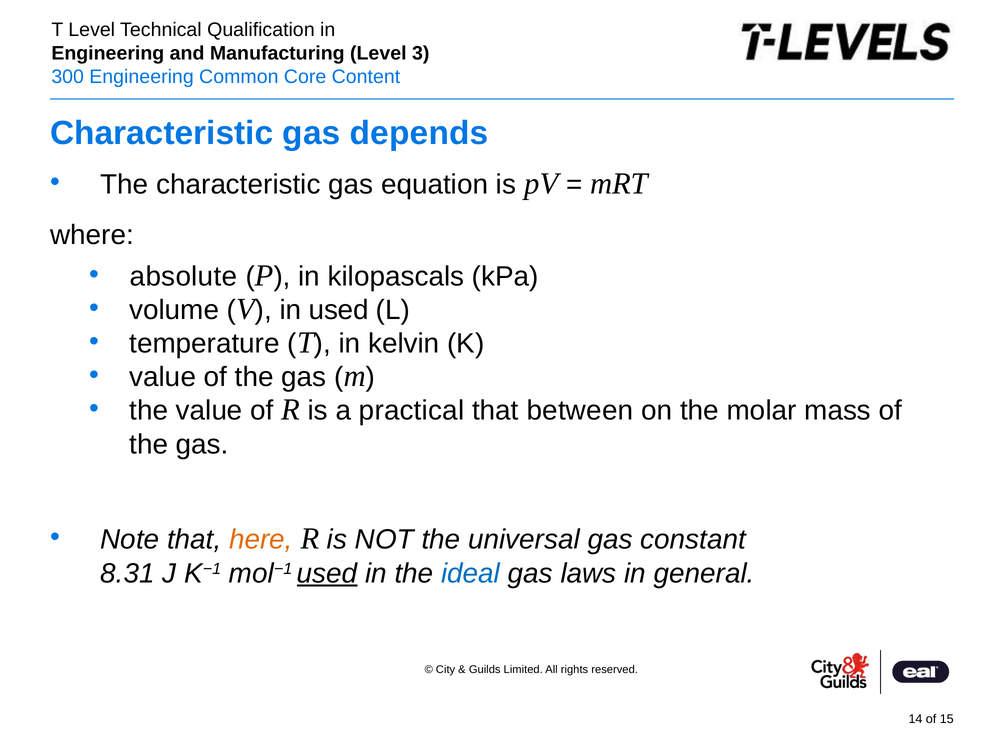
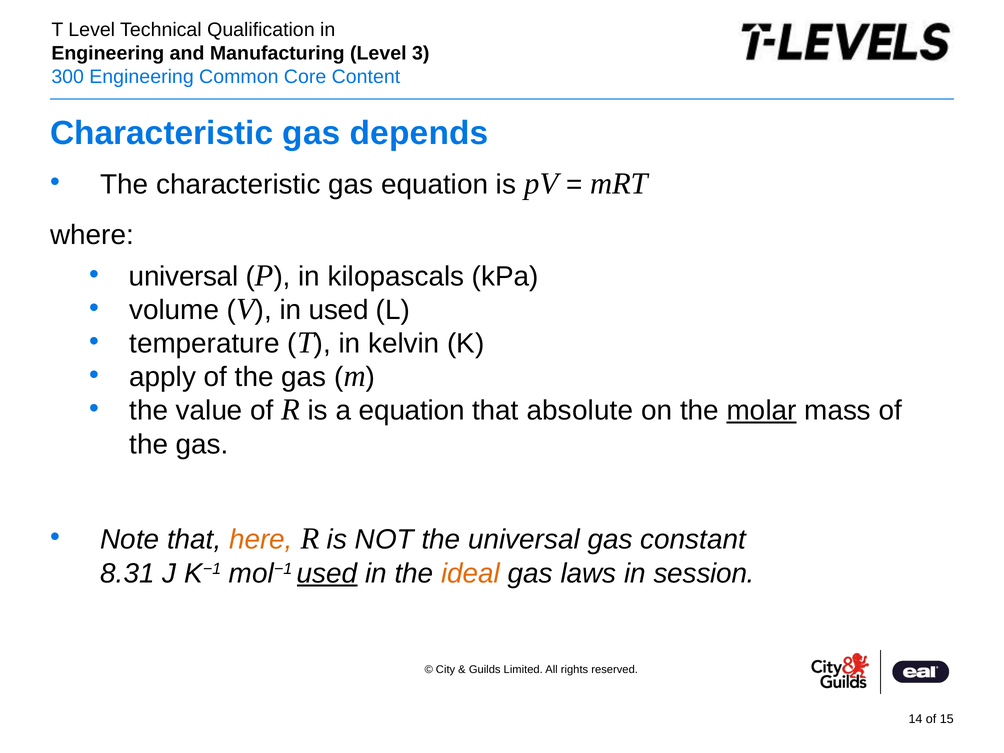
absolute at (183, 277): absolute -> universal
value at (163, 377): value -> apply
a practical: practical -> equation
between: between -> absolute
molar underline: none -> present
ideal colour: blue -> orange
general: general -> session
